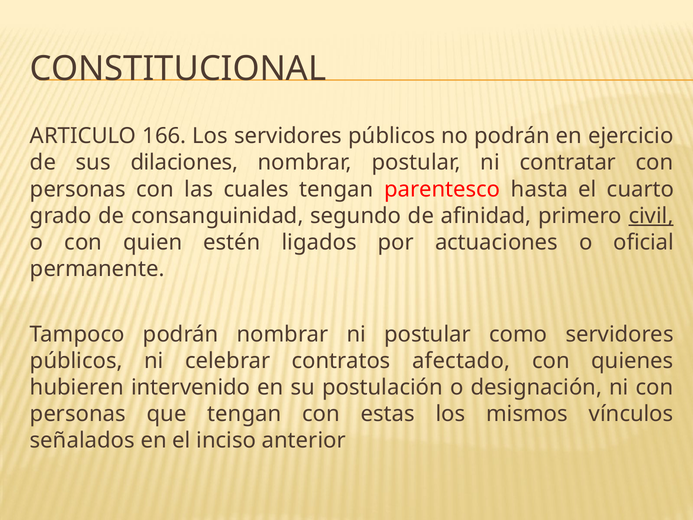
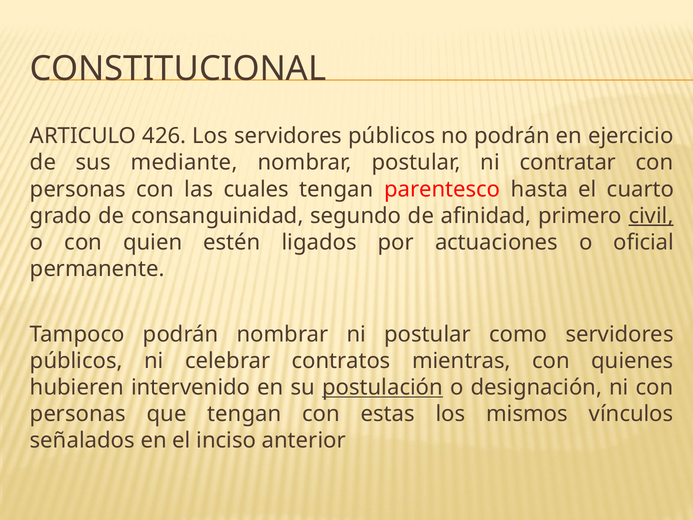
166: 166 -> 426
dilaciones: dilaciones -> mediante
afectado: afectado -> mientras
postulación underline: none -> present
